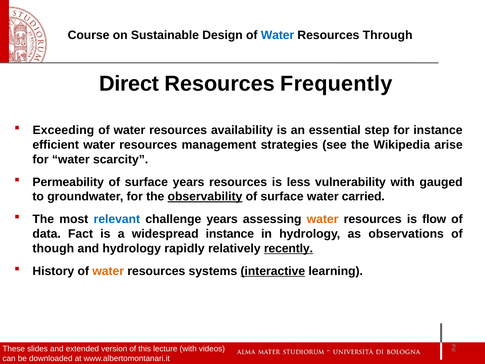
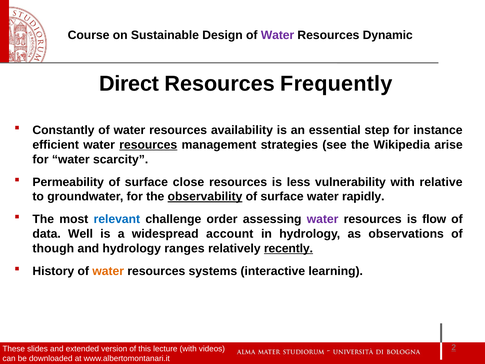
Water at (278, 35) colour: blue -> purple
Through: Through -> Dynamic
Exceeding: Exceeding -> Constantly
resources at (148, 145) underline: none -> present
surface years: years -> close
gauged: gauged -> relative
carried: carried -> rapidly
challenge years: years -> order
water at (323, 219) colour: orange -> purple
Fact: Fact -> Well
widespread instance: instance -> account
rapidly: rapidly -> ranges
interactive underline: present -> none
